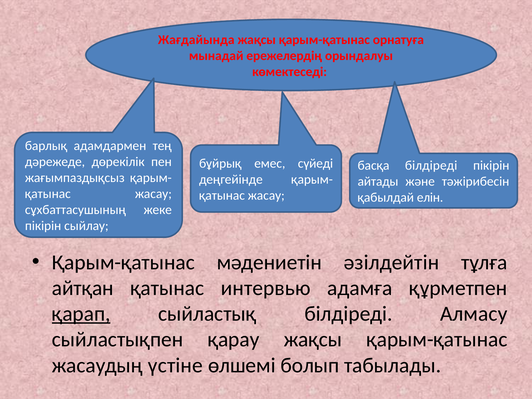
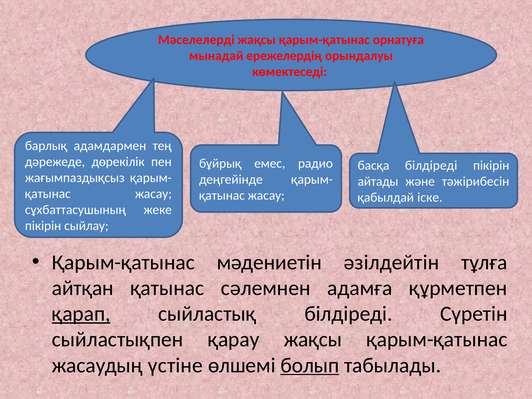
Жағдайында: Жағдайында -> Мәселелердi
сүйеді: сүйеді -> радио
елін: елін -> іске
интервью: интервью -> сәлемнен
Алмасу: Алмасу -> Сүретін
болып underline: none -> present
